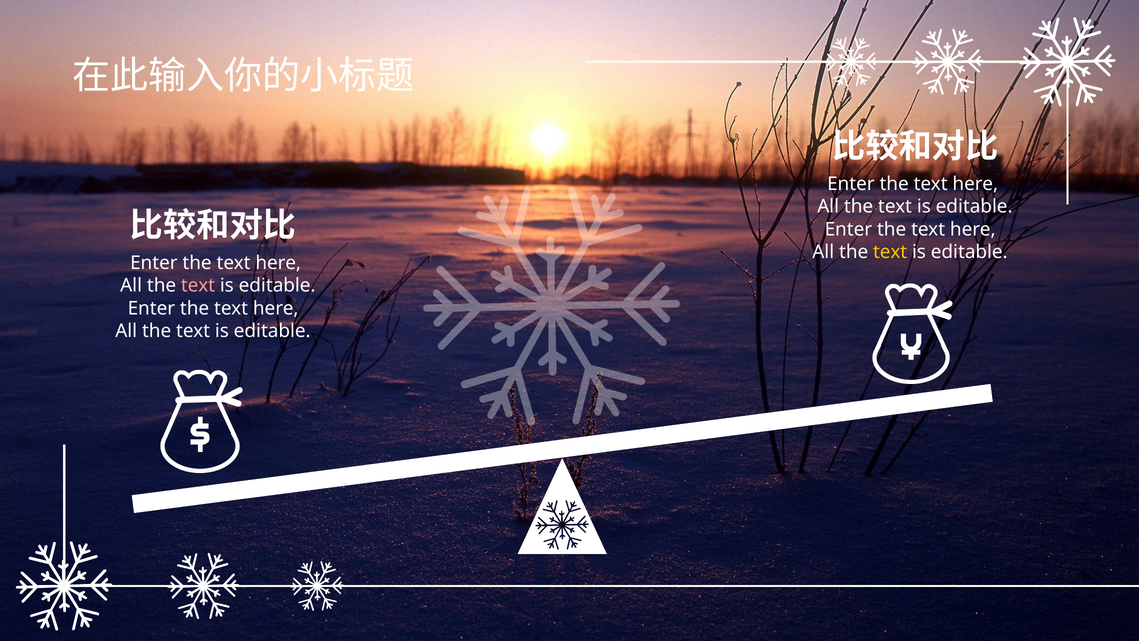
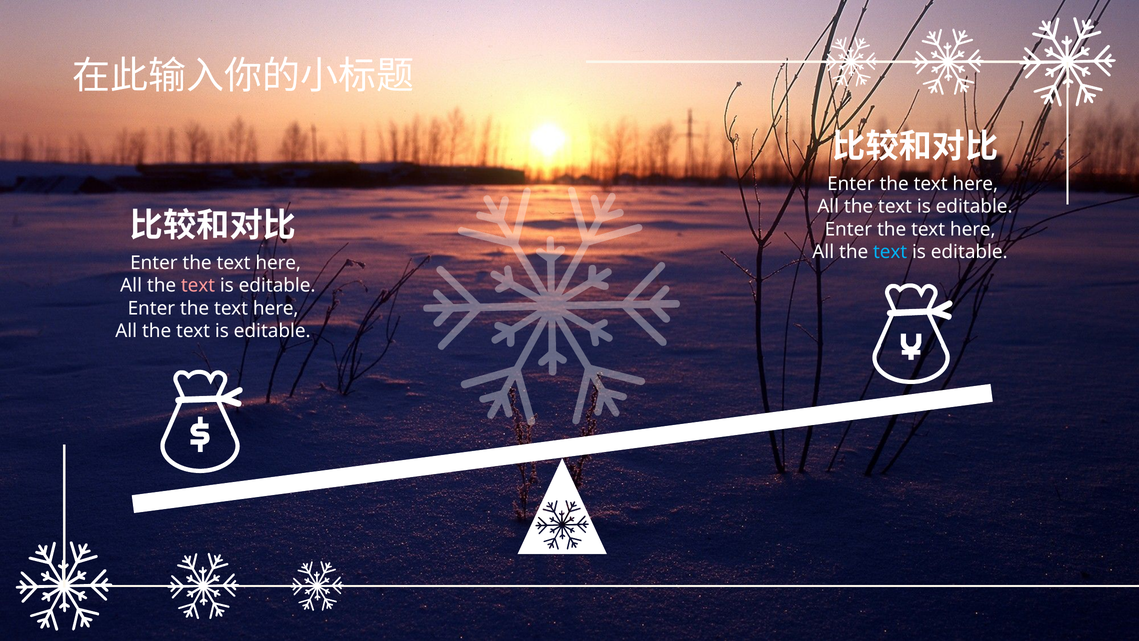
text at (890, 252) colour: yellow -> light blue
